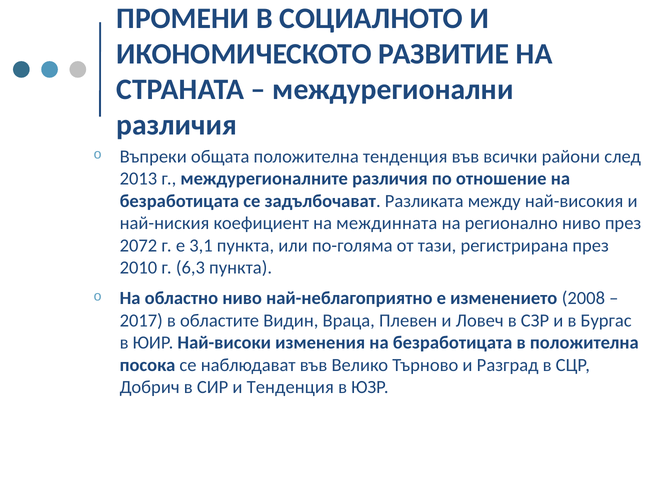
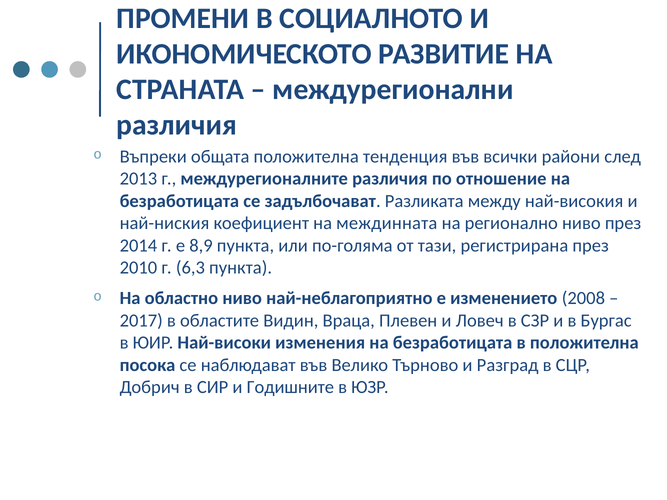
2072: 2072 -> 2014
3,1: 3,1 -> 8,9
и Тенденция: Тенденция -> Годишните
